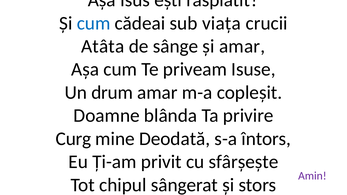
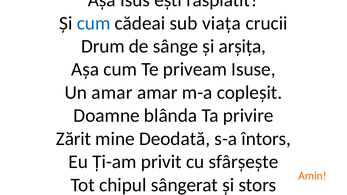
Atâta at (103, 46): Atâta -> Drum
și amar: amar -> arșița
Un drum: drum -> amar
Curg: Curg -> Zărit
Amin colour: purple -> orange
